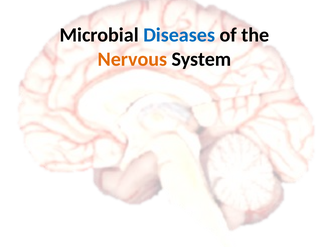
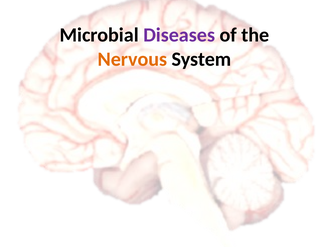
Diseases colour: blue -> purple
